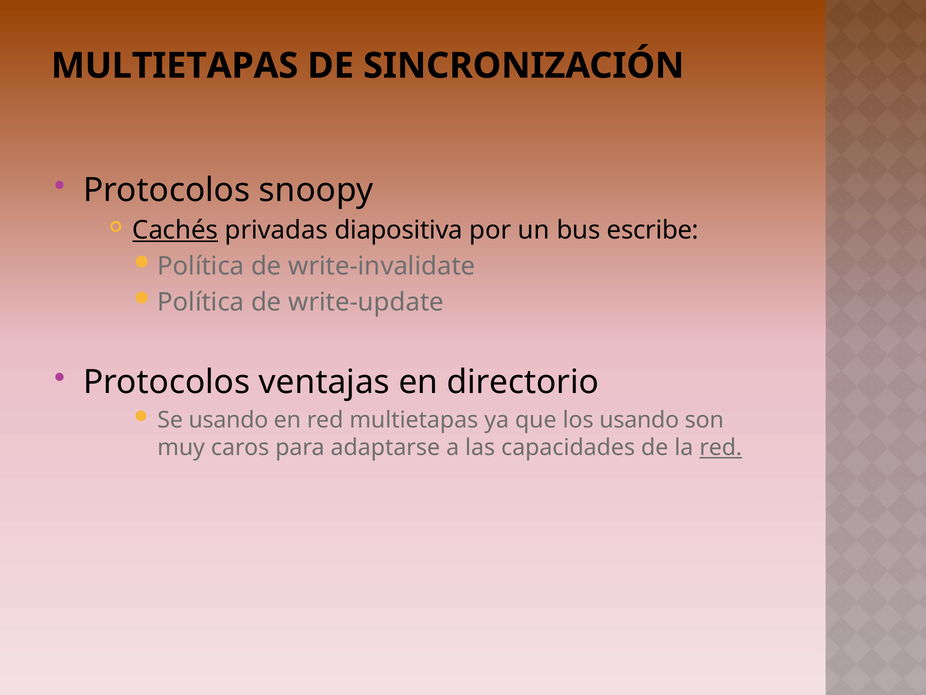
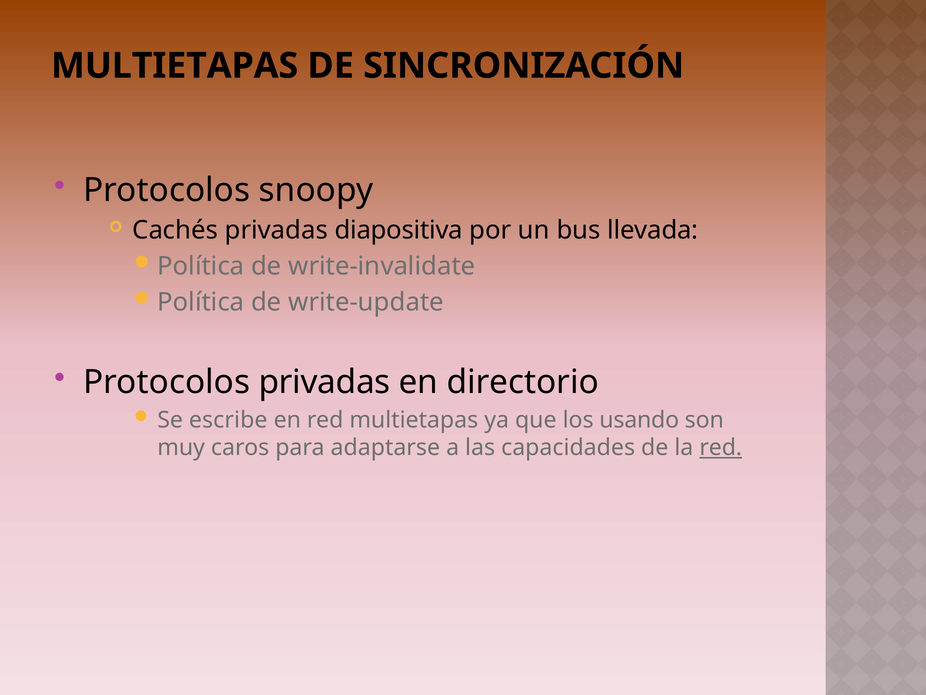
Cachés underline: present -> none
escribe: escribe -> llevada
Protocolos ventajas: ventajas -> privadas
Se usando: usando -> escribe
